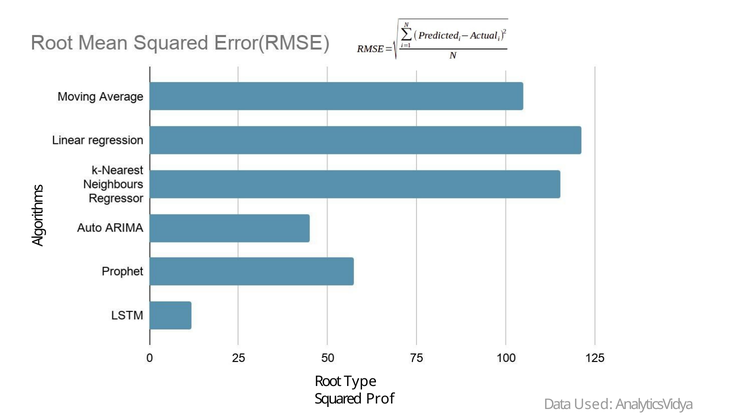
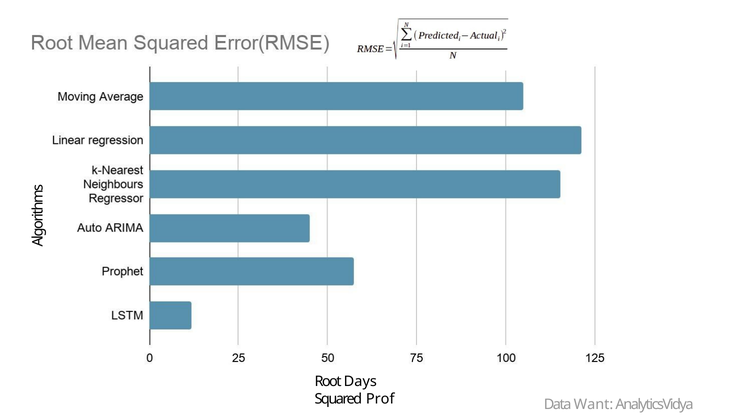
Type: Type -> Days
Used: Used -> Want
